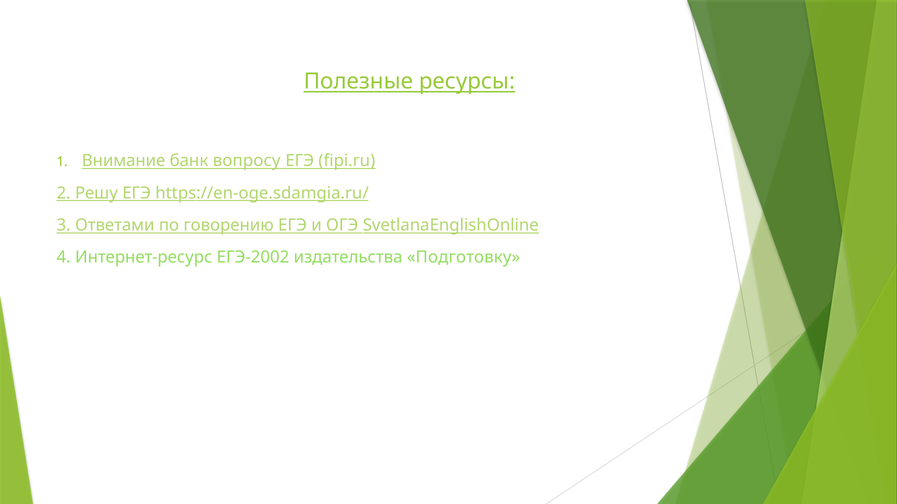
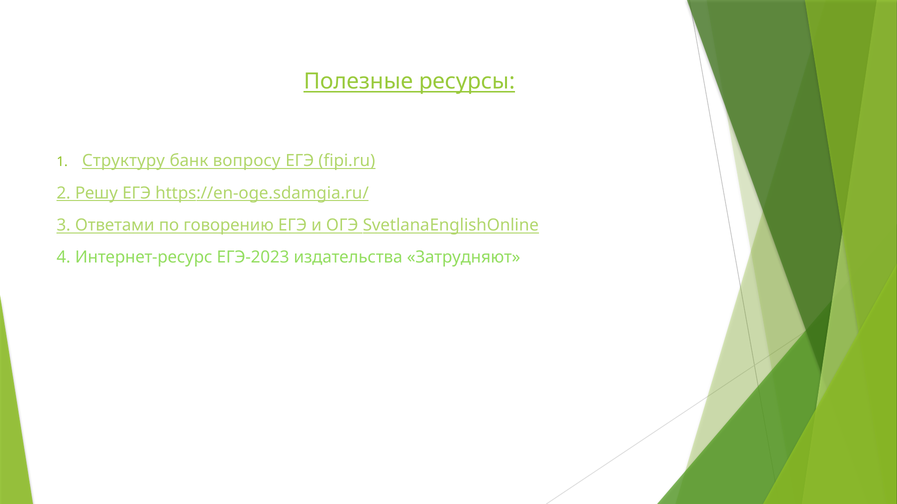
Внимание: Внимание -> Структуру
ЕГЭ-2002: ЕГЭ-2002 -> ЕГЭ-2023
Подготовку: Подготовку -> Затрудняют
